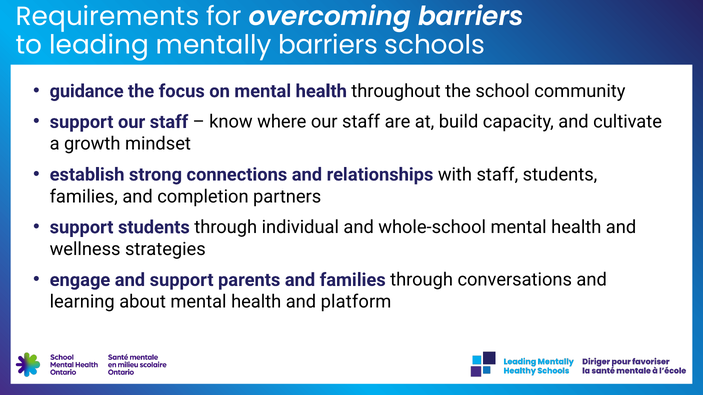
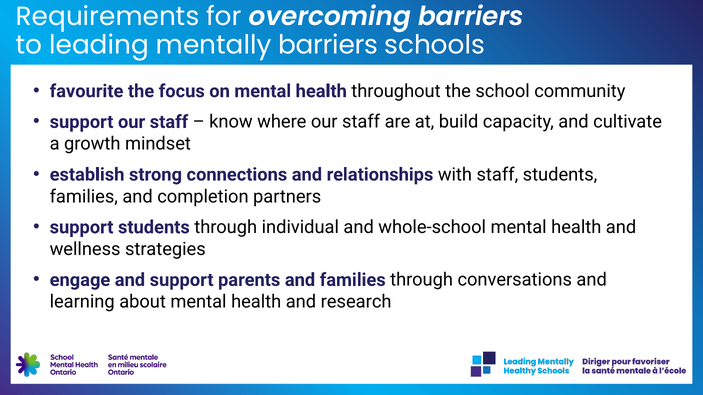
guidance: guidance -> favourite
platform: platform -> research
